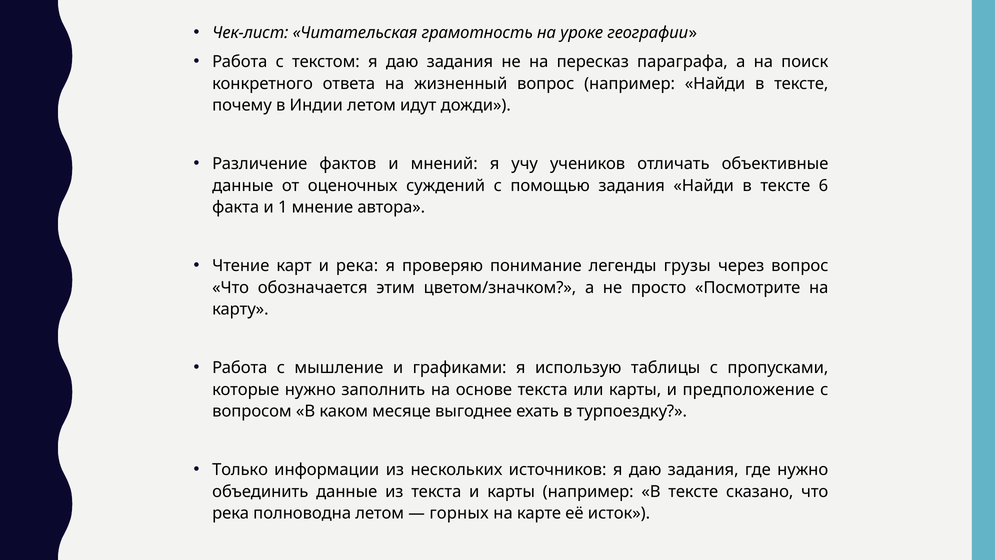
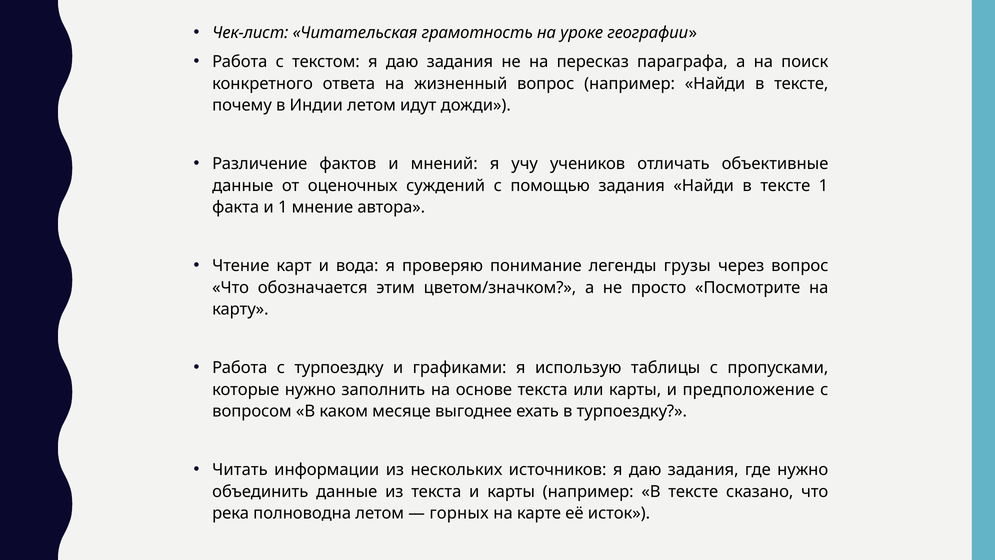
тексте 6: 6 -> 1
и река: река -> вода
с мышление: мышление -> турпоездку
Только: Только -> Читать
